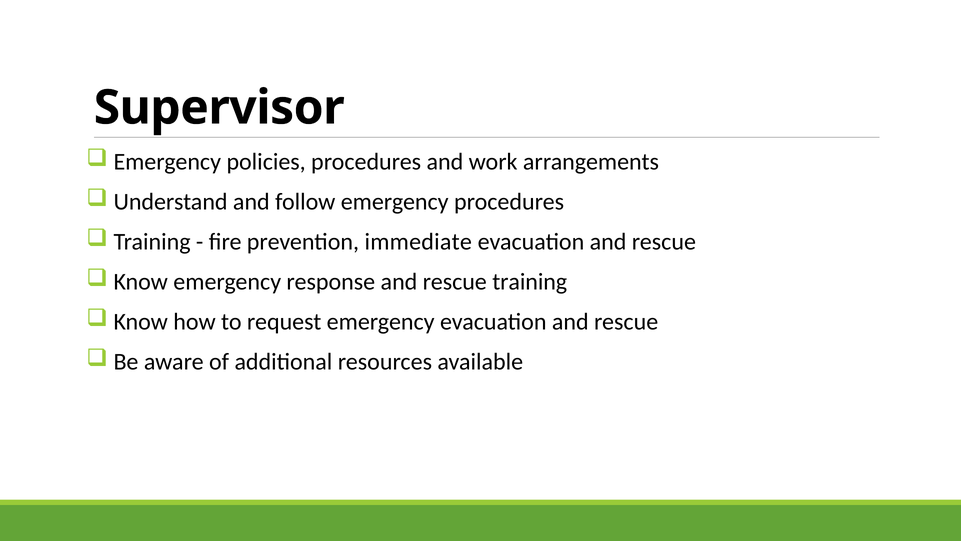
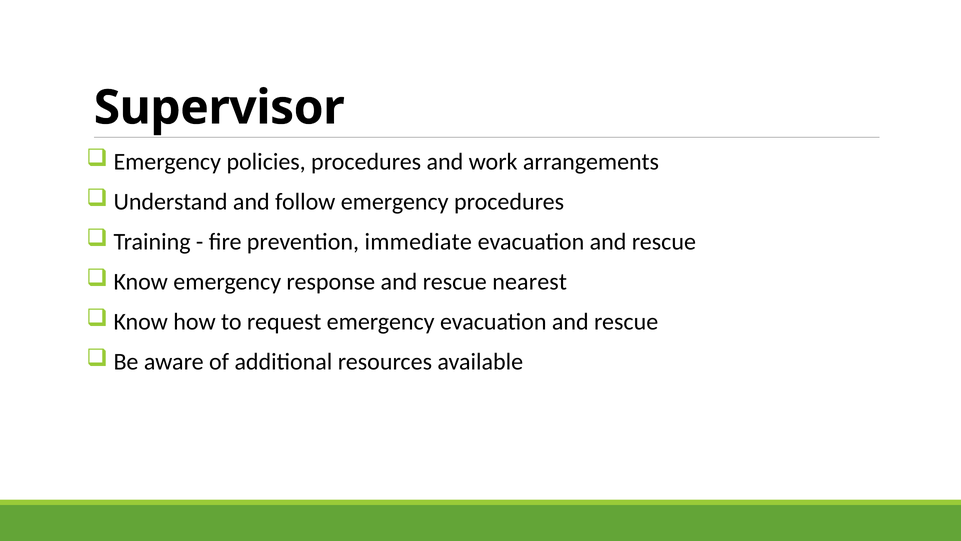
rescue training: training -> nearest
